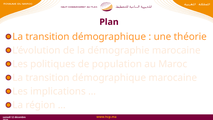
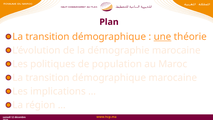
une underline: none -> present
